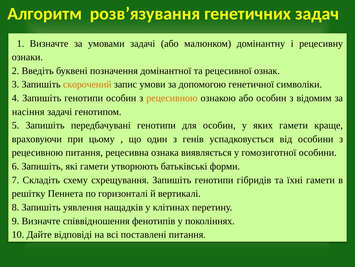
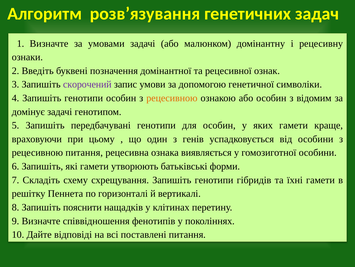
скорочений colour: orange -> purple
насіння: насіння -> домінує
уявлення: уявлення -> пояснити
